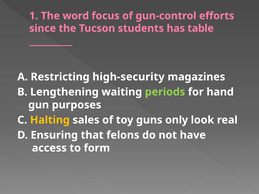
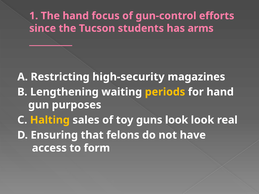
The word: word -> hand
table: table -> arms
periods colour: light green -> yellow
guns only: only -> look
